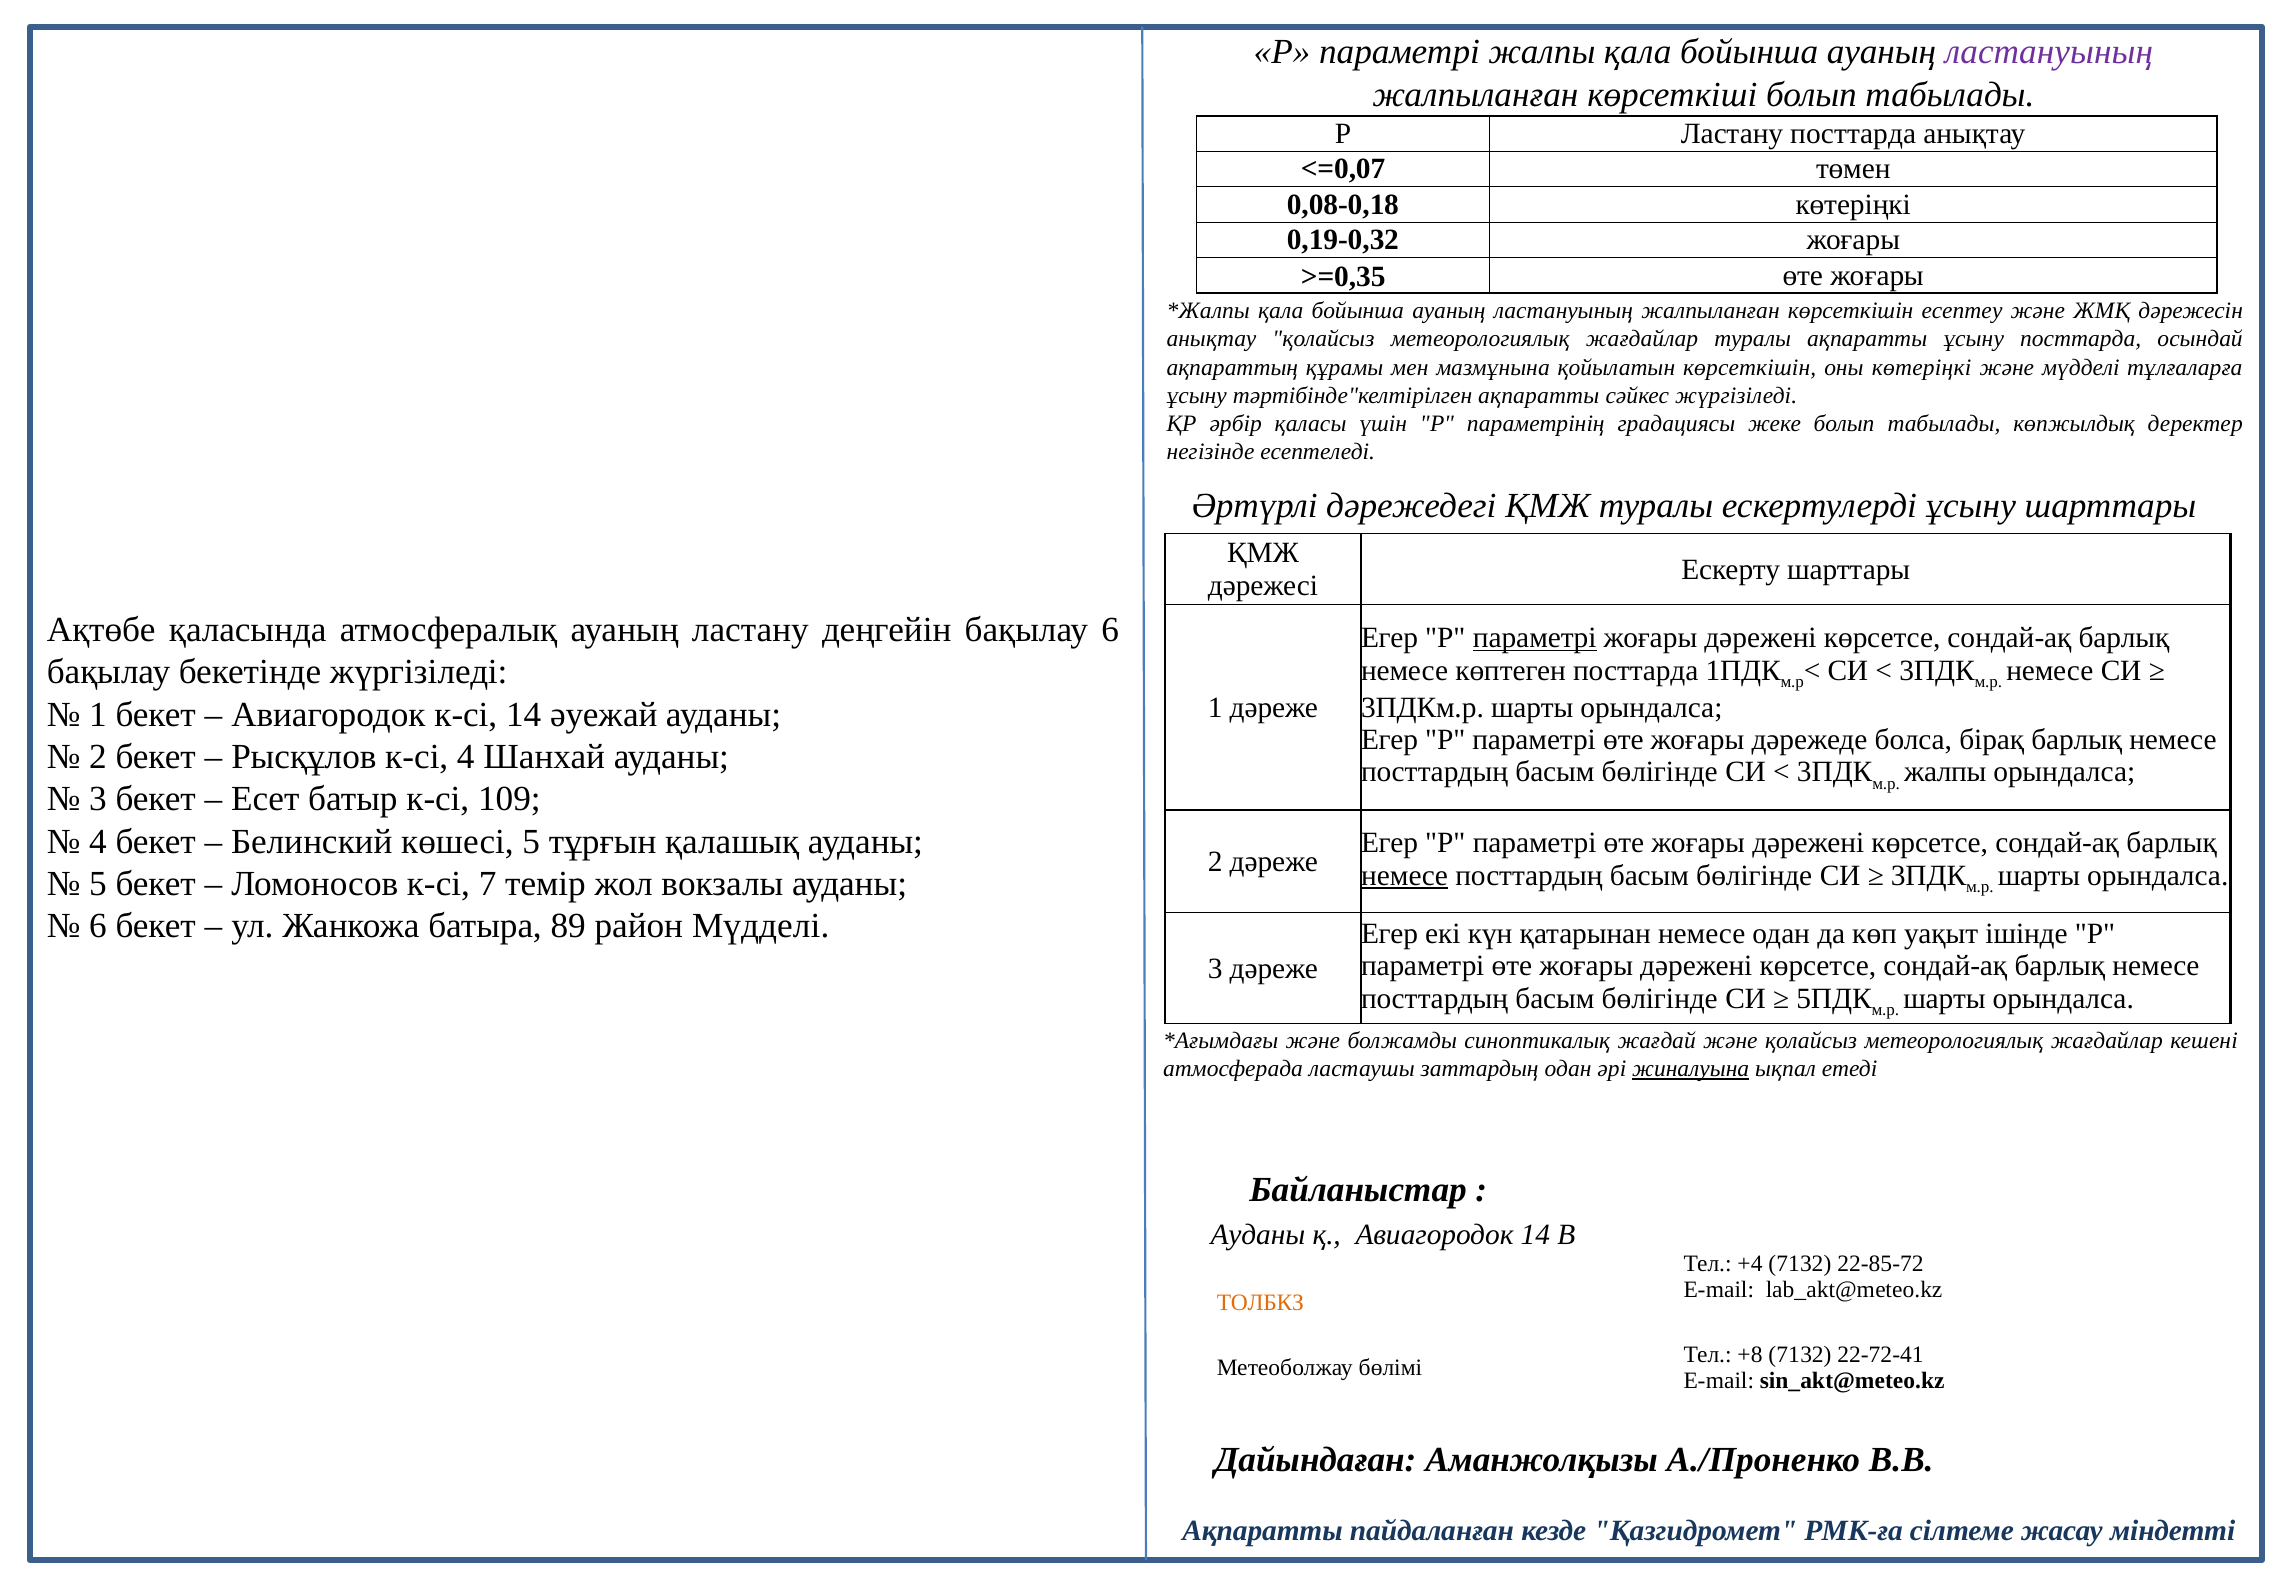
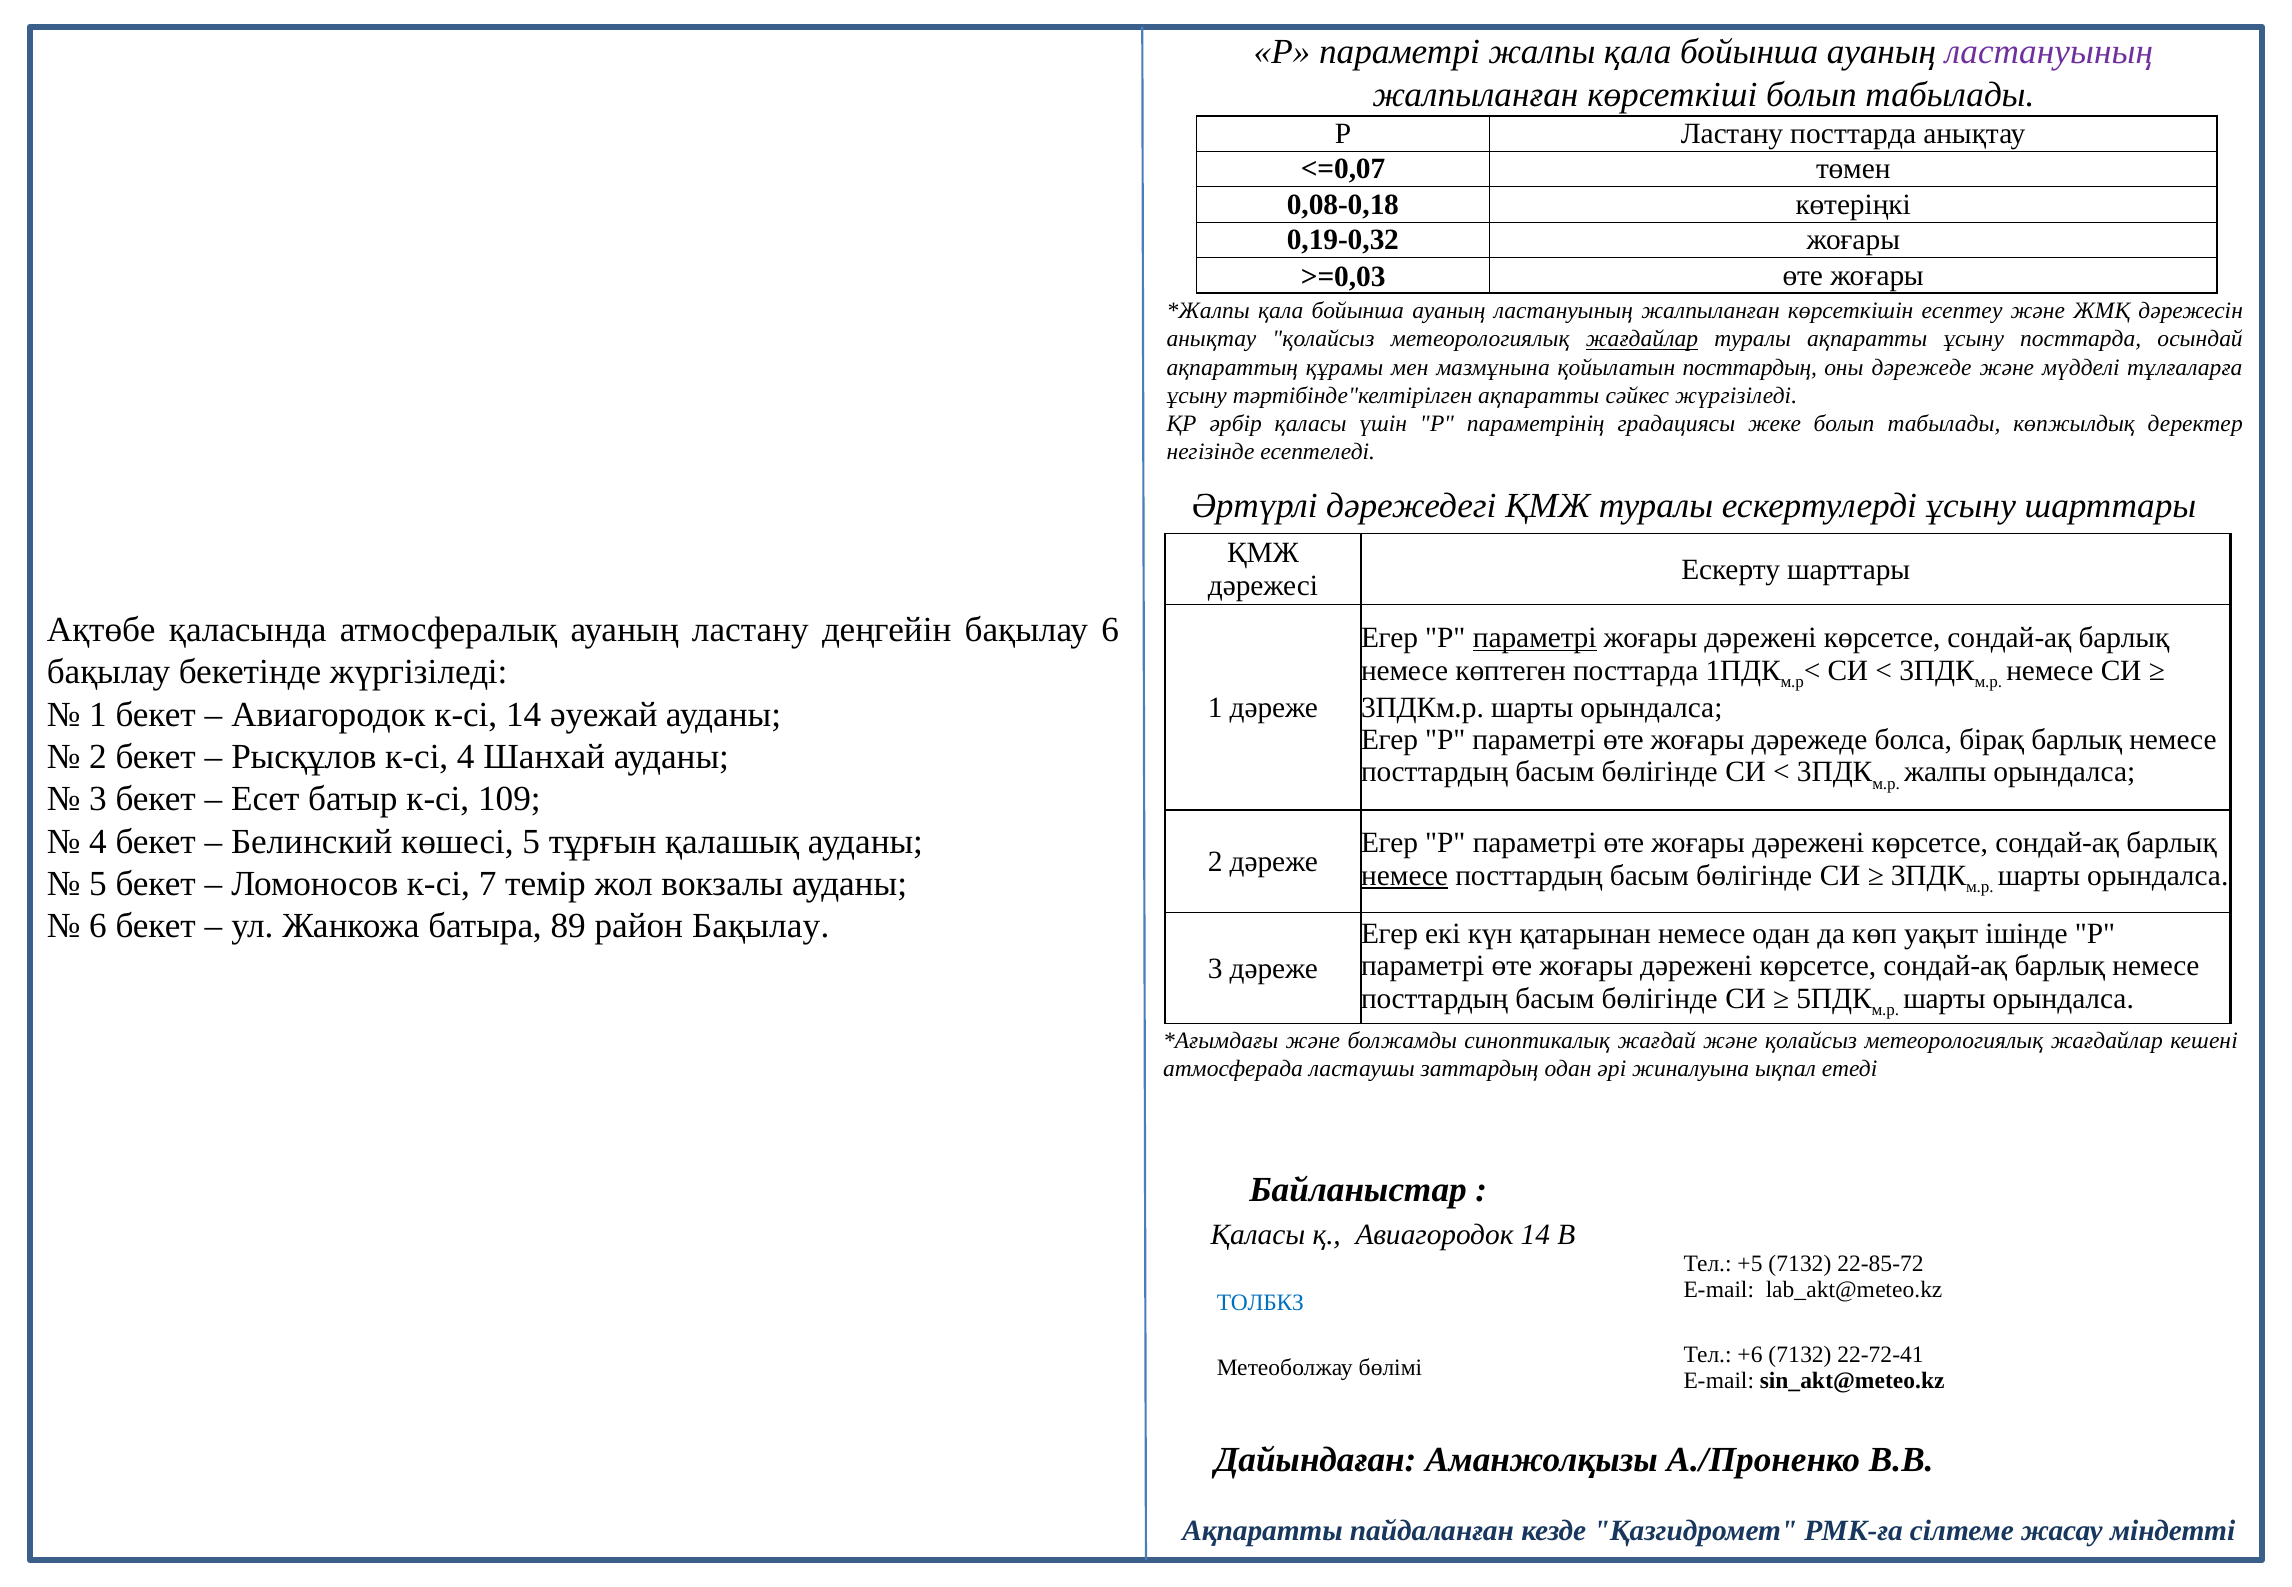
>=0,35: >=0,35 -> >=0,03
жағдайлар at (1642, 339) underline: none -> present
қойылатын көрсеткішін: көрсеткішін -> посттардың
оны көтеріңкі: көтеріңкі -> дәрежеде
район Мүдделі: Мүдделі -> Бақылау
жиналуына underline: present -> none
Ауданы at (1258, 1234): Ауданы -> Қаласы
+4: +4 -> +5
ТОЛБКЗ colour: orange -> blue
+8: +8 -> +6
